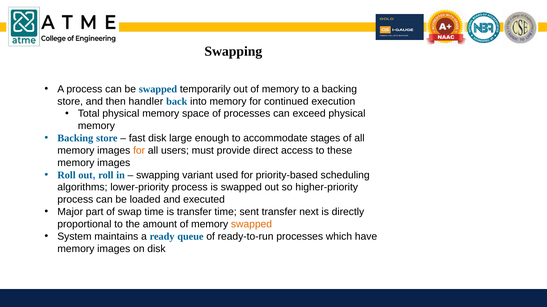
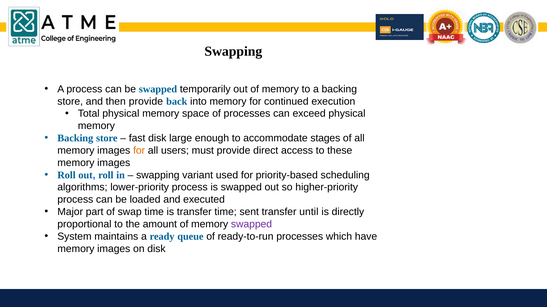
then handler: handler -> provide
next: next -> until
swapped at (252, 225) colour: orange -> purple
